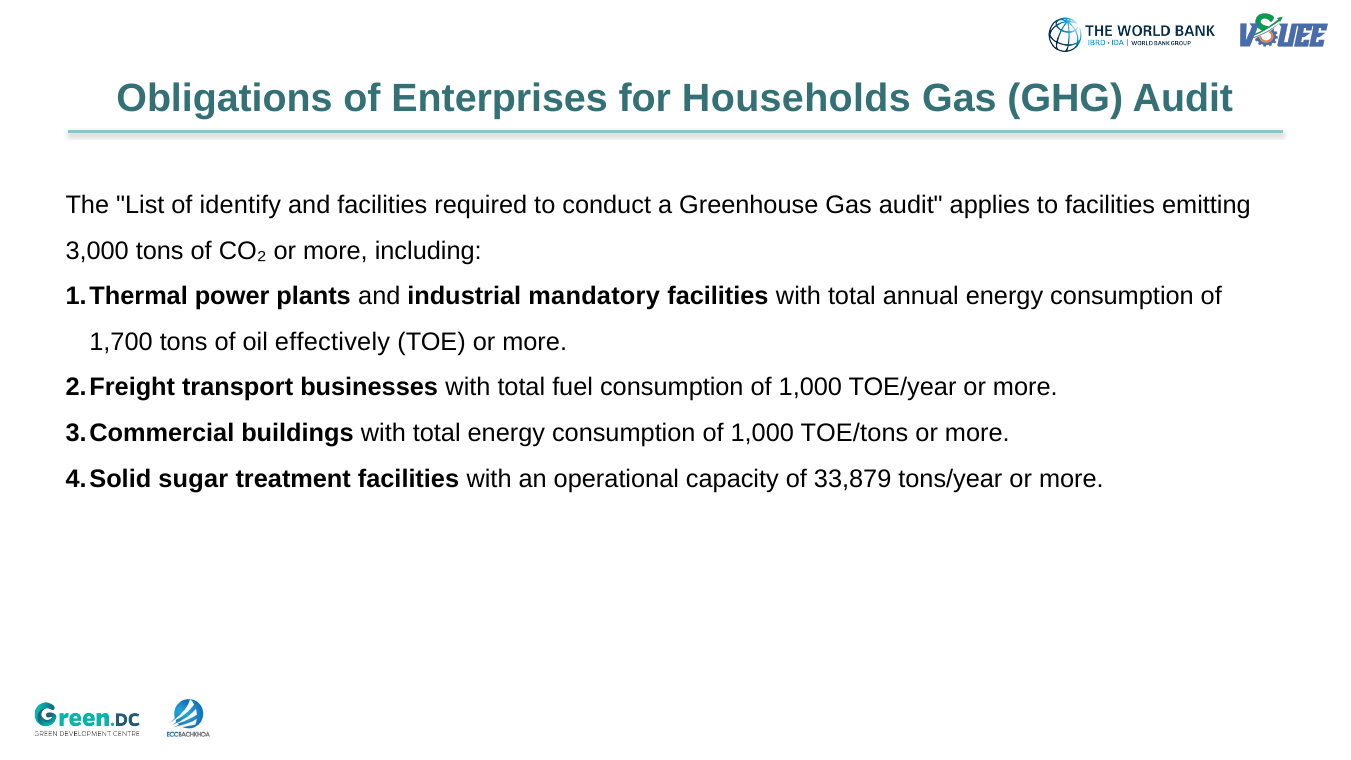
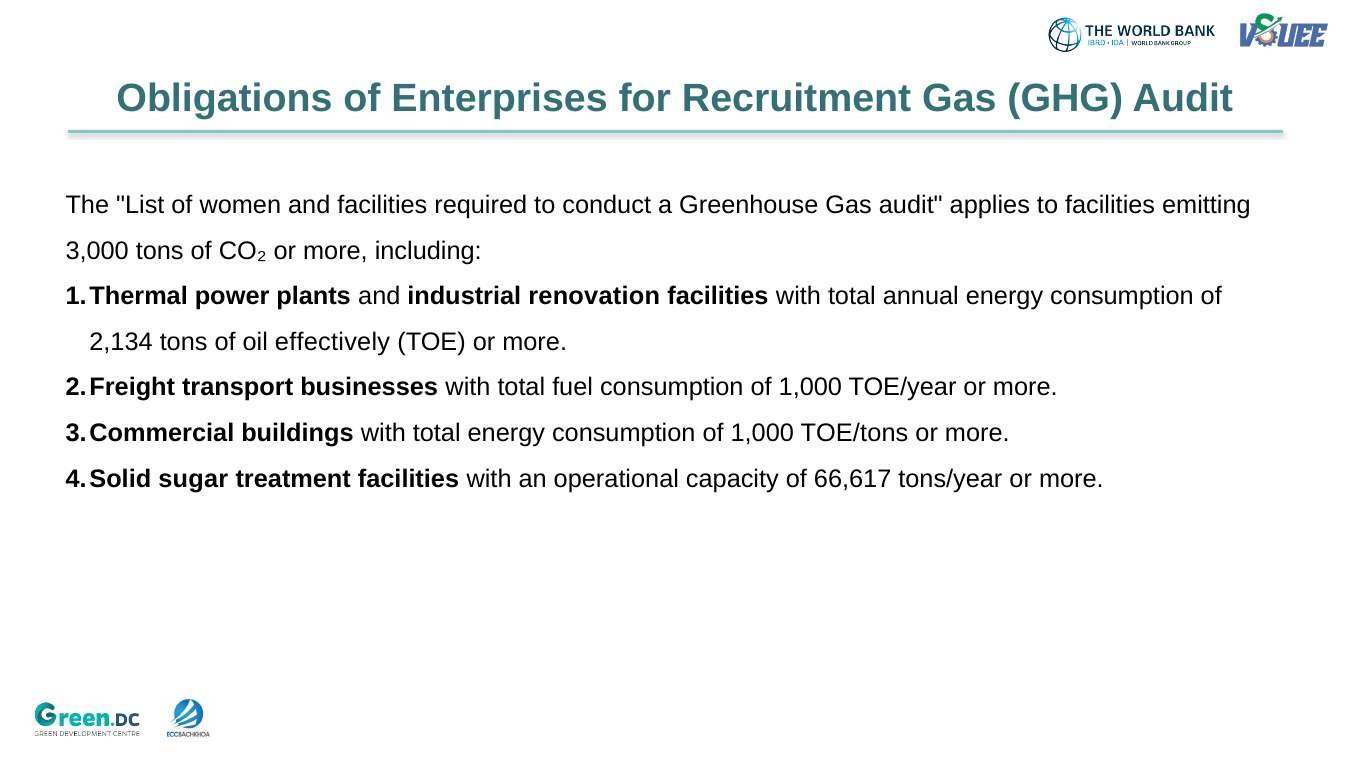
Households: Households -> Recruitment
identify: identify -> women
mandatory: mandatory -> renovation
1,700: 1,700 -> 2,134
33,879: 33,879 -> 66,617
